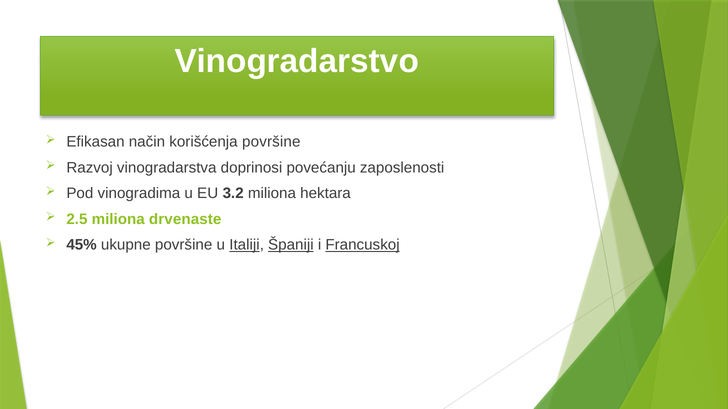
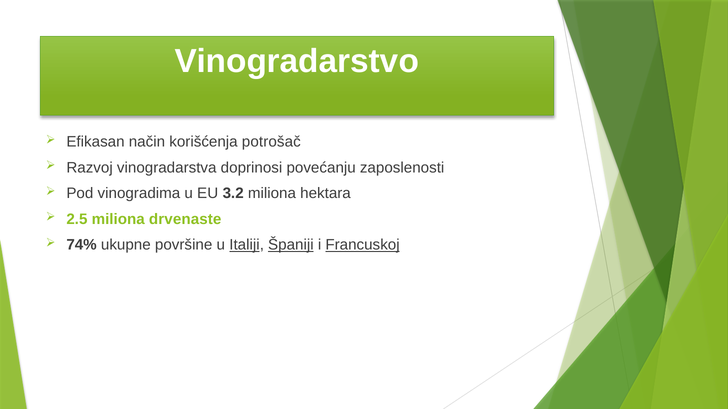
korišćenja površine: površine -> potrošač
45%: 45% -> 74%
